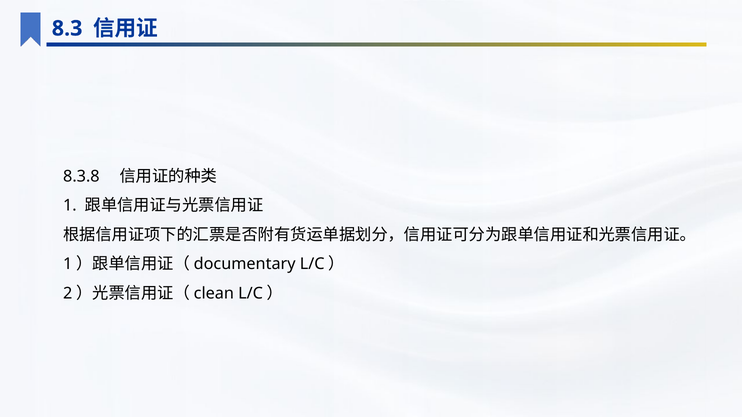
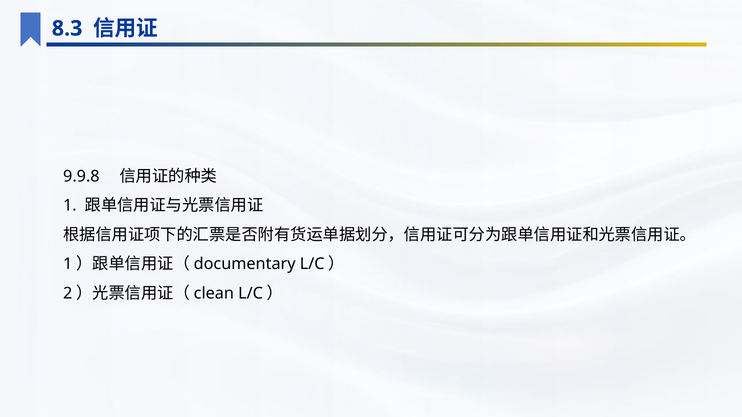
8.3.8: 8.3.8 -> 9.9.8
